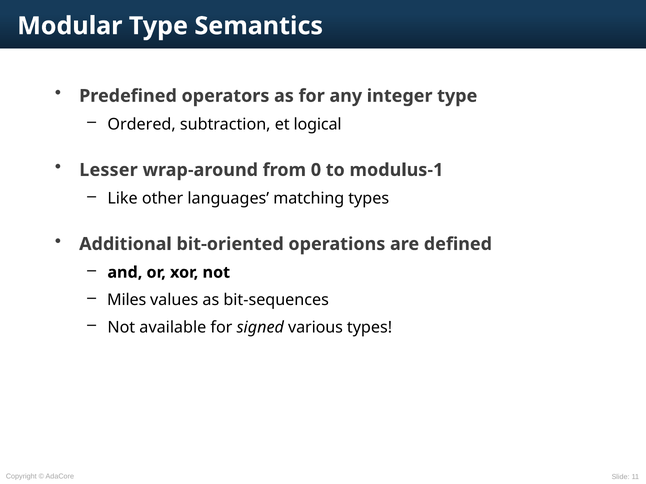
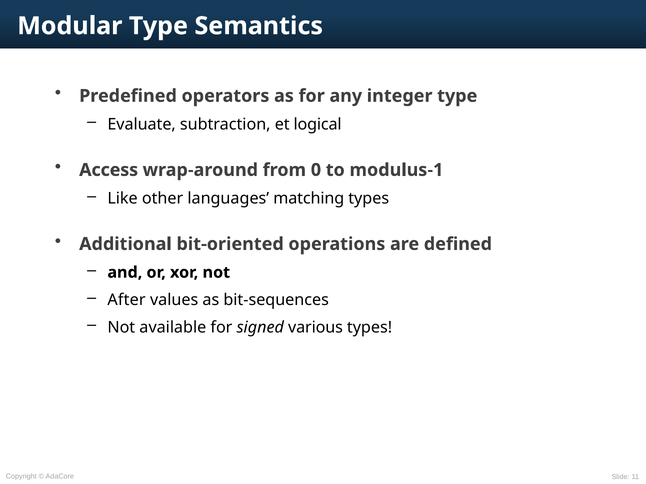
Ordered: Ordered -> Evaluate
Lesser: Lesser -> Access
Miles: Miles -> After
